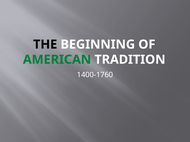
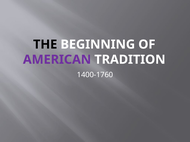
AMERICAN colour: green -> purple
